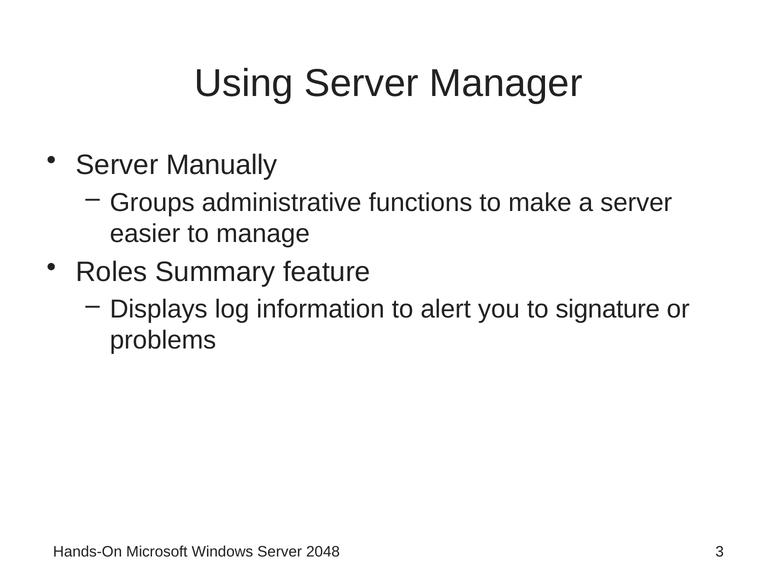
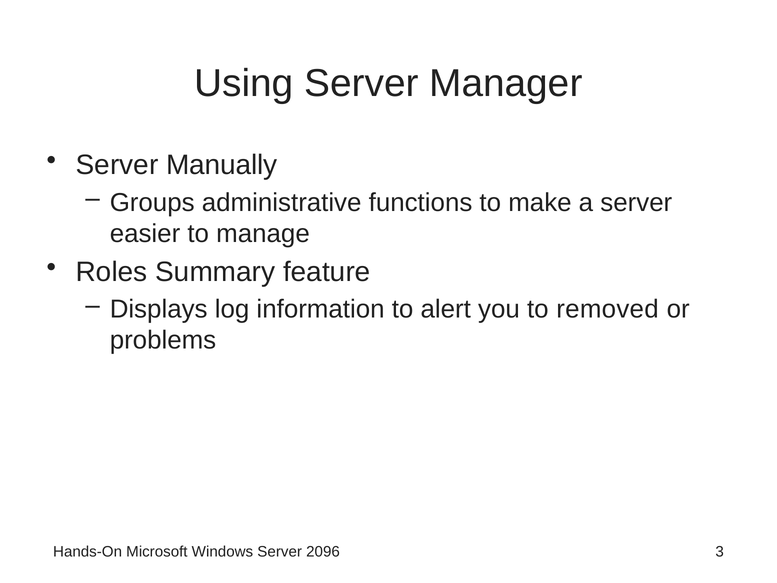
signature: signature -> removed
2048: 2048 -> 2096
